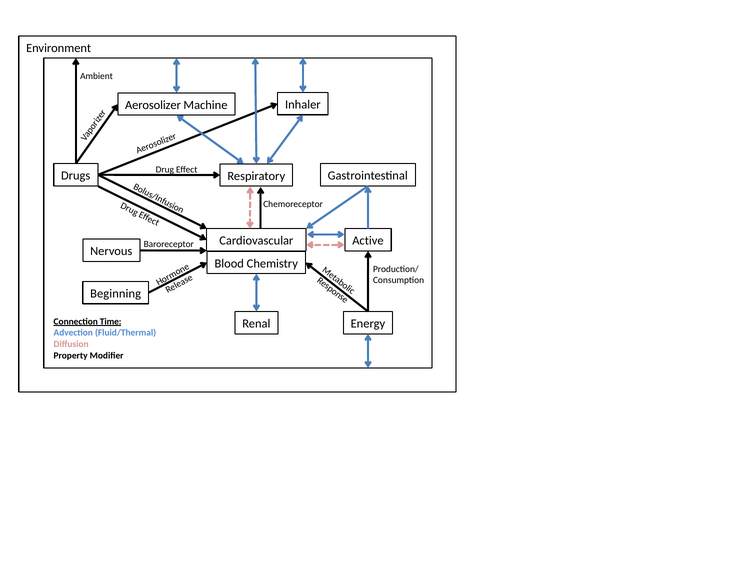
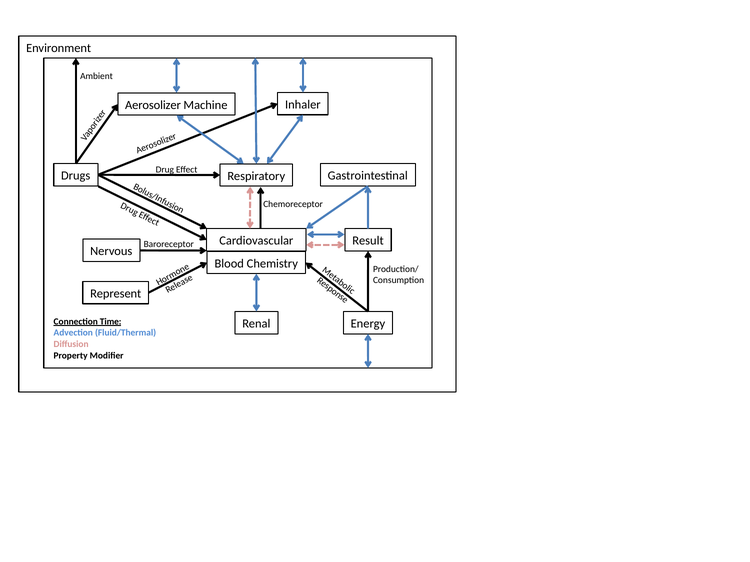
Active: Active -> Result
Beginning: Beginning -> Represent
